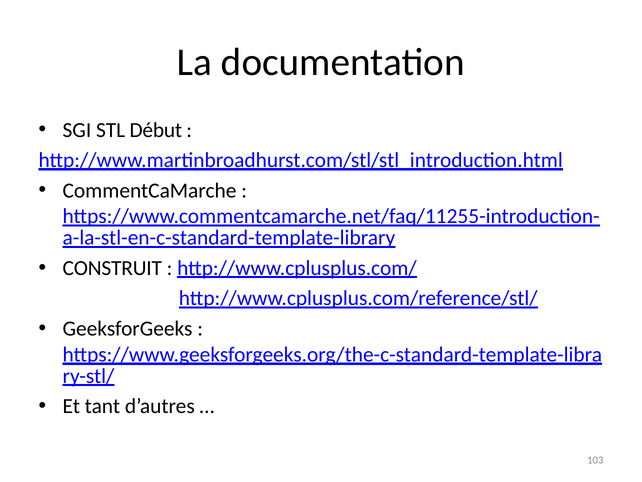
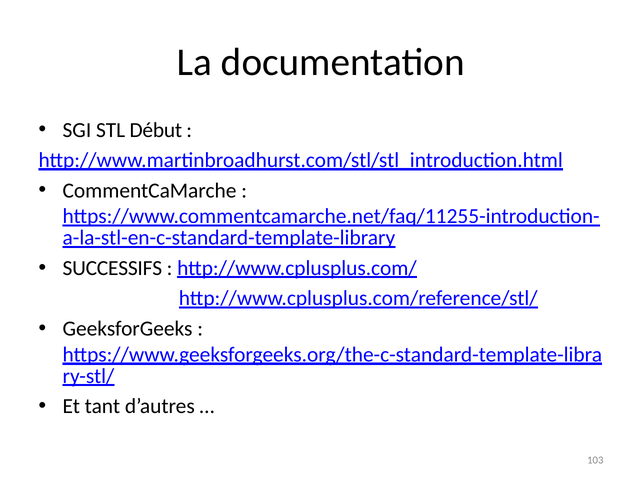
CONSTRUIT: CONSTRUIT -> SUCCESSIFS
